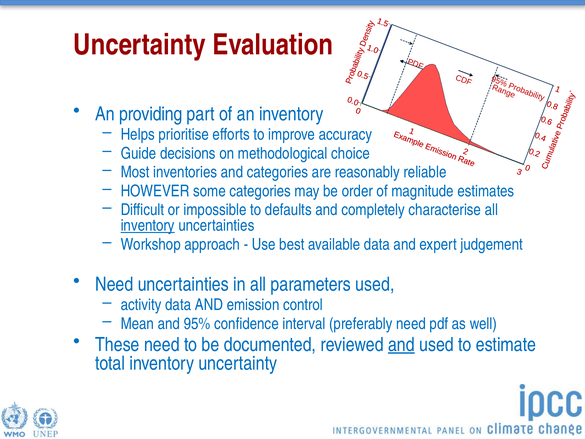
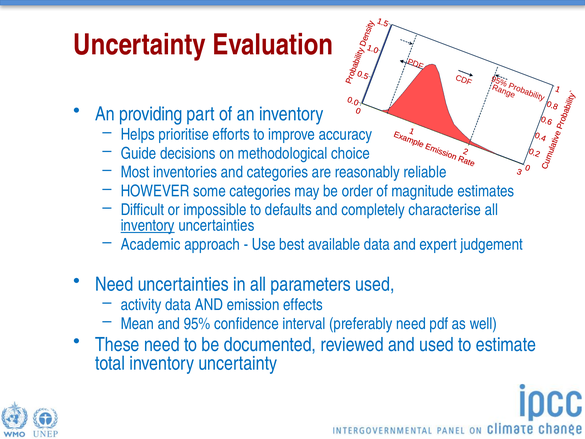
Workshop: Workshop -> Academic
control: control -> effects
and at (401, 344) underline: present -> none
